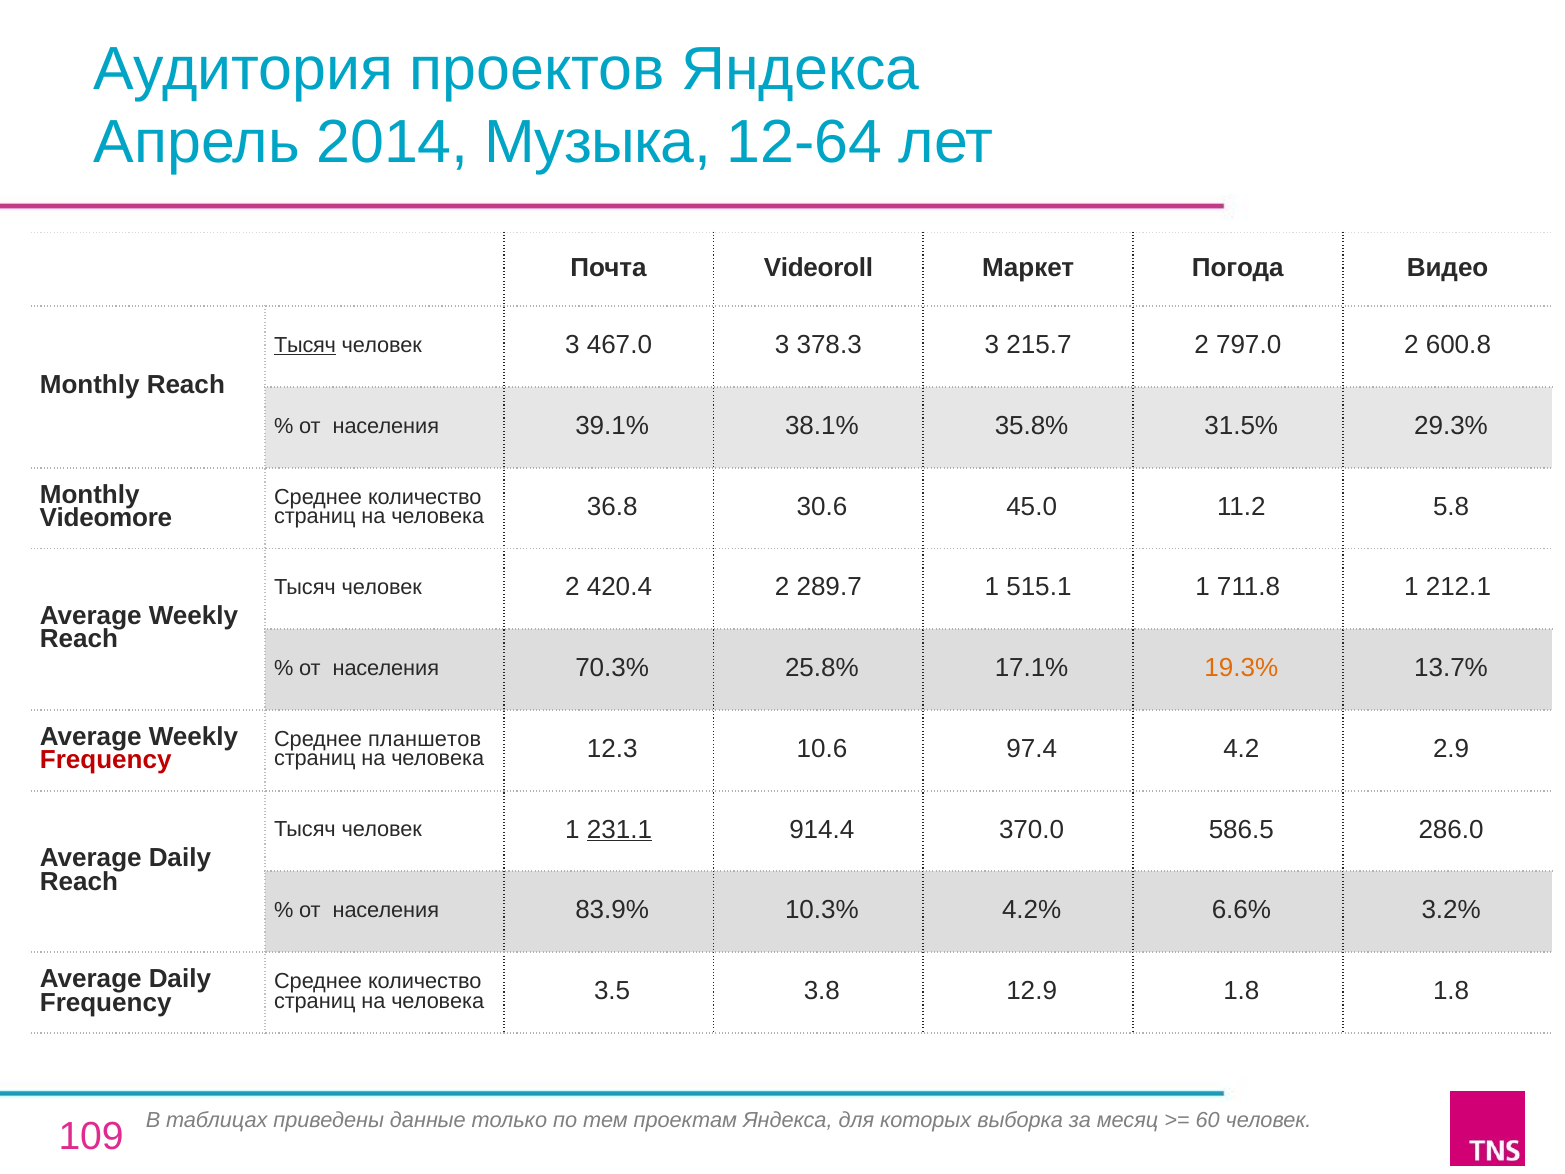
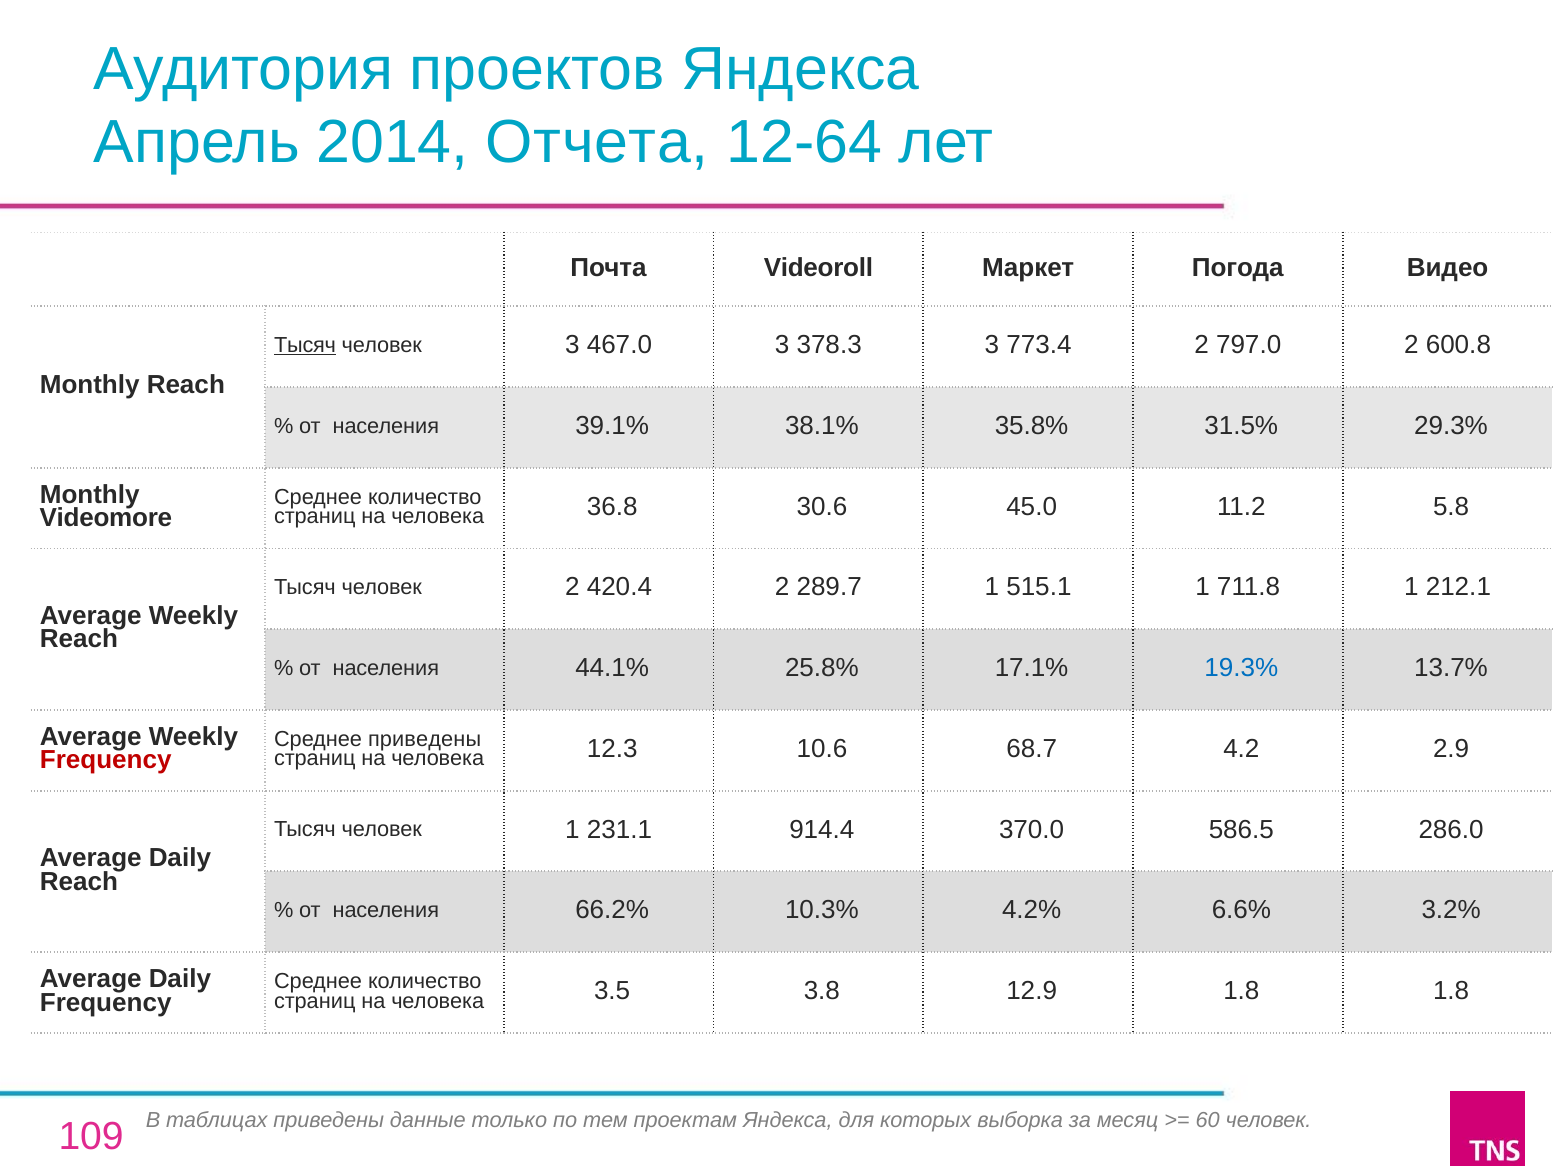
Музыка: Музыка -> Отчета
215.7: 215.7 -> 773.4
70.3%: 70.3% -> 44.1%
19.3% colour: orange -> blue
Среднее планшетов: планшетов -> приведены
97.4: 97.4 -> 68.7
231.1 underline: present -> none
83.9%: 83.9% -> 66.2%
